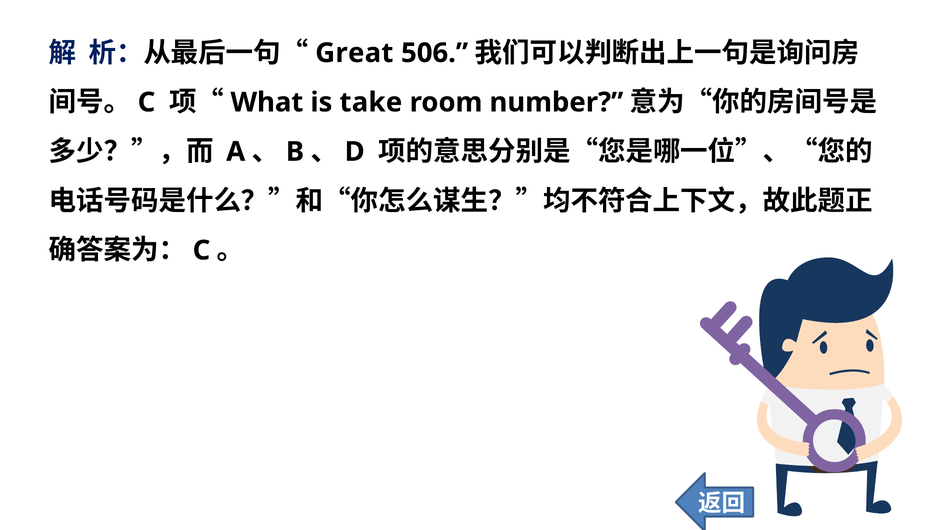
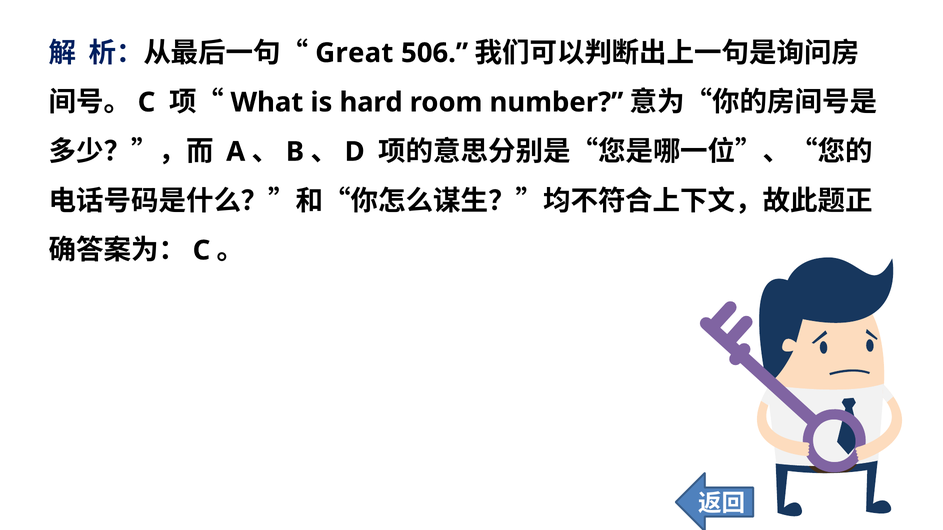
take: take -> hard
